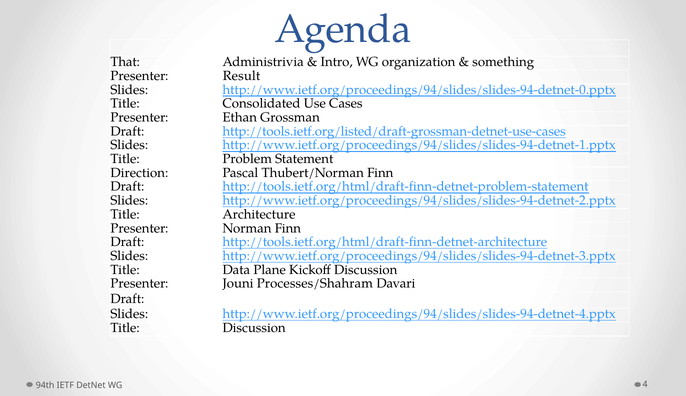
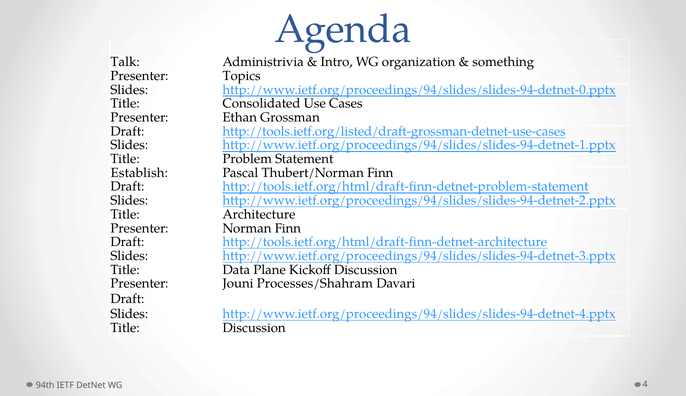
That: That -> Talk
Result: Result -> Topics
Direction: Direction -> Establish
